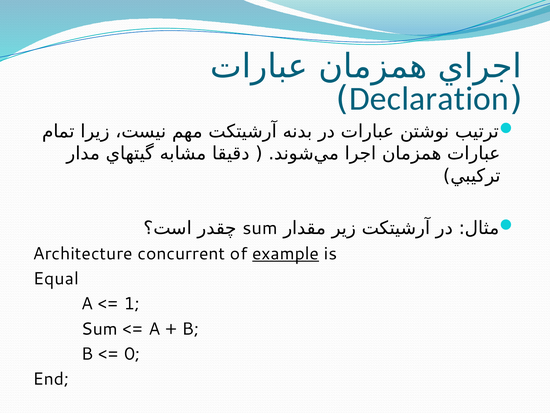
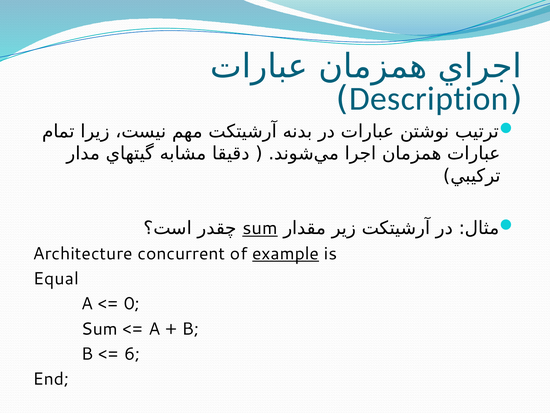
Declaration: Declaration -> Description
sum at (260, 228) underline: none -> present
1: 1 -> 0
0: 0 -> 6
